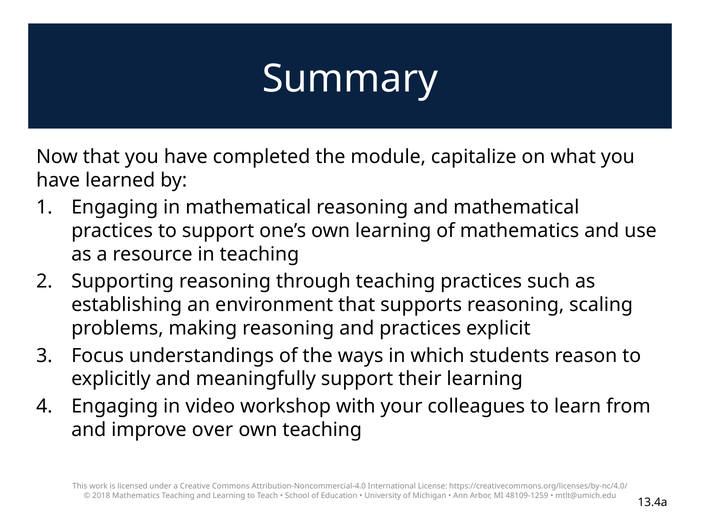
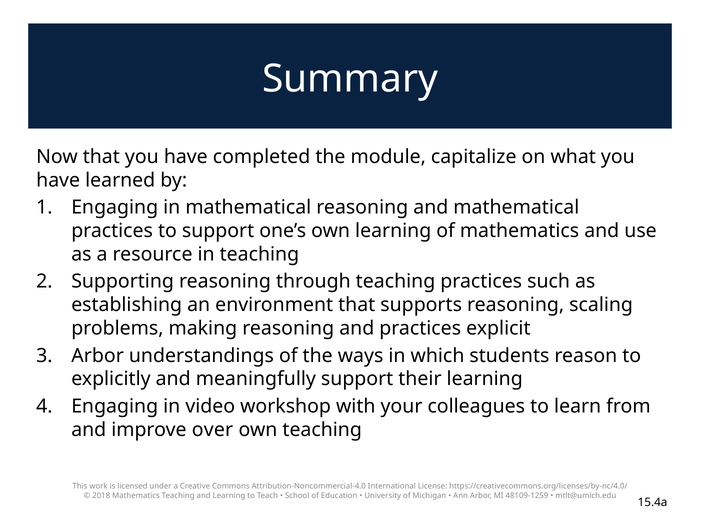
Focus at (98, 355): Focus -> Arbor
13.4a: 13.4a -> 15.4a
